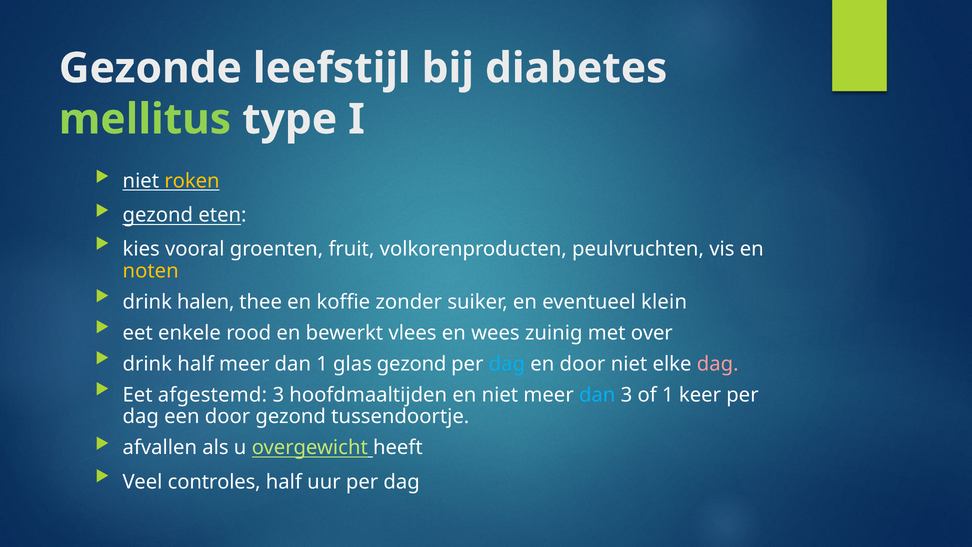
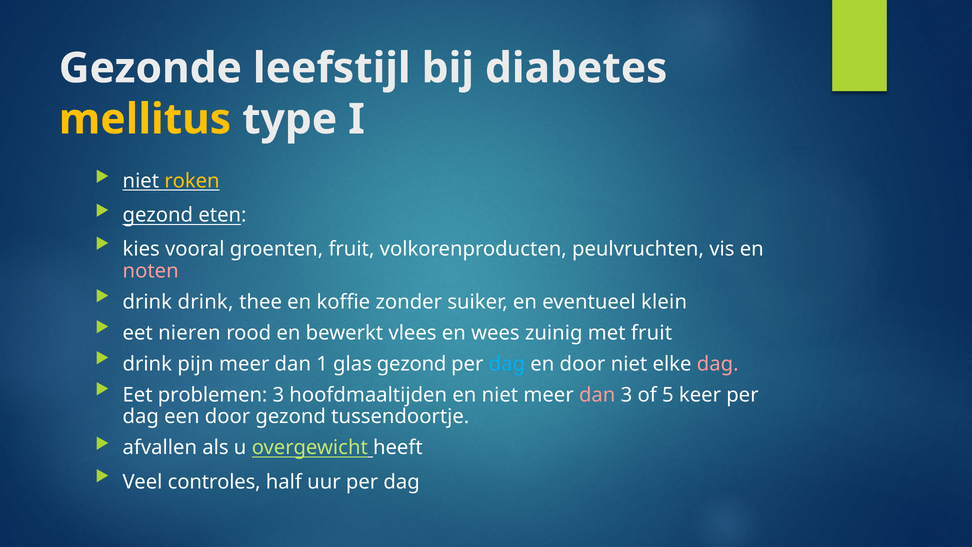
mellitus colour: light green -> yellow
noten colour: yellow -> pink
drink halen: halen -> drink
enkele: enkele -> nieren
met over: over -> fruit
drink half: half -> pijn
afgestemd: afgestemd -> problemen
dan at (597, 395) colour: light blue -> pink
of 1: 1 -> 5
